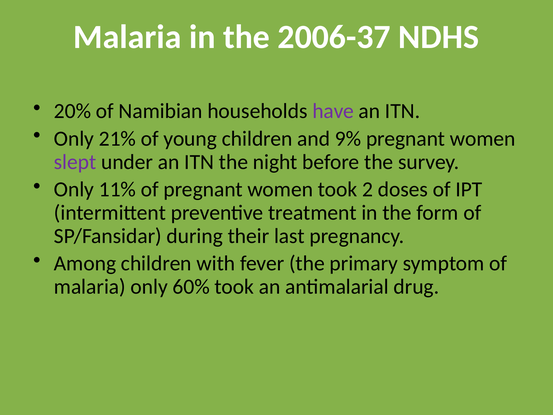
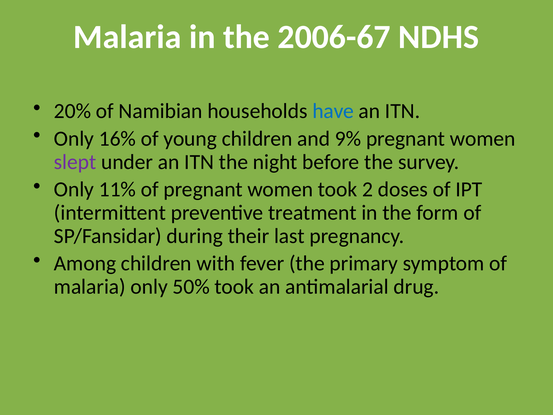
2006-37: 2006-37 -> 2006-67
have colour: purple -> blue
21%: 21% -> 16%
60%: 60% -> 50%
